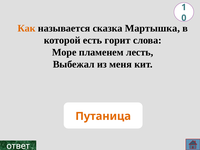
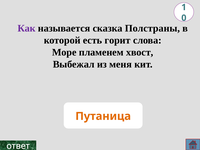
Как colour: orange -> purple
Мартышка: Мартышка -> Полстраны
лесть: лесть -> хвост
